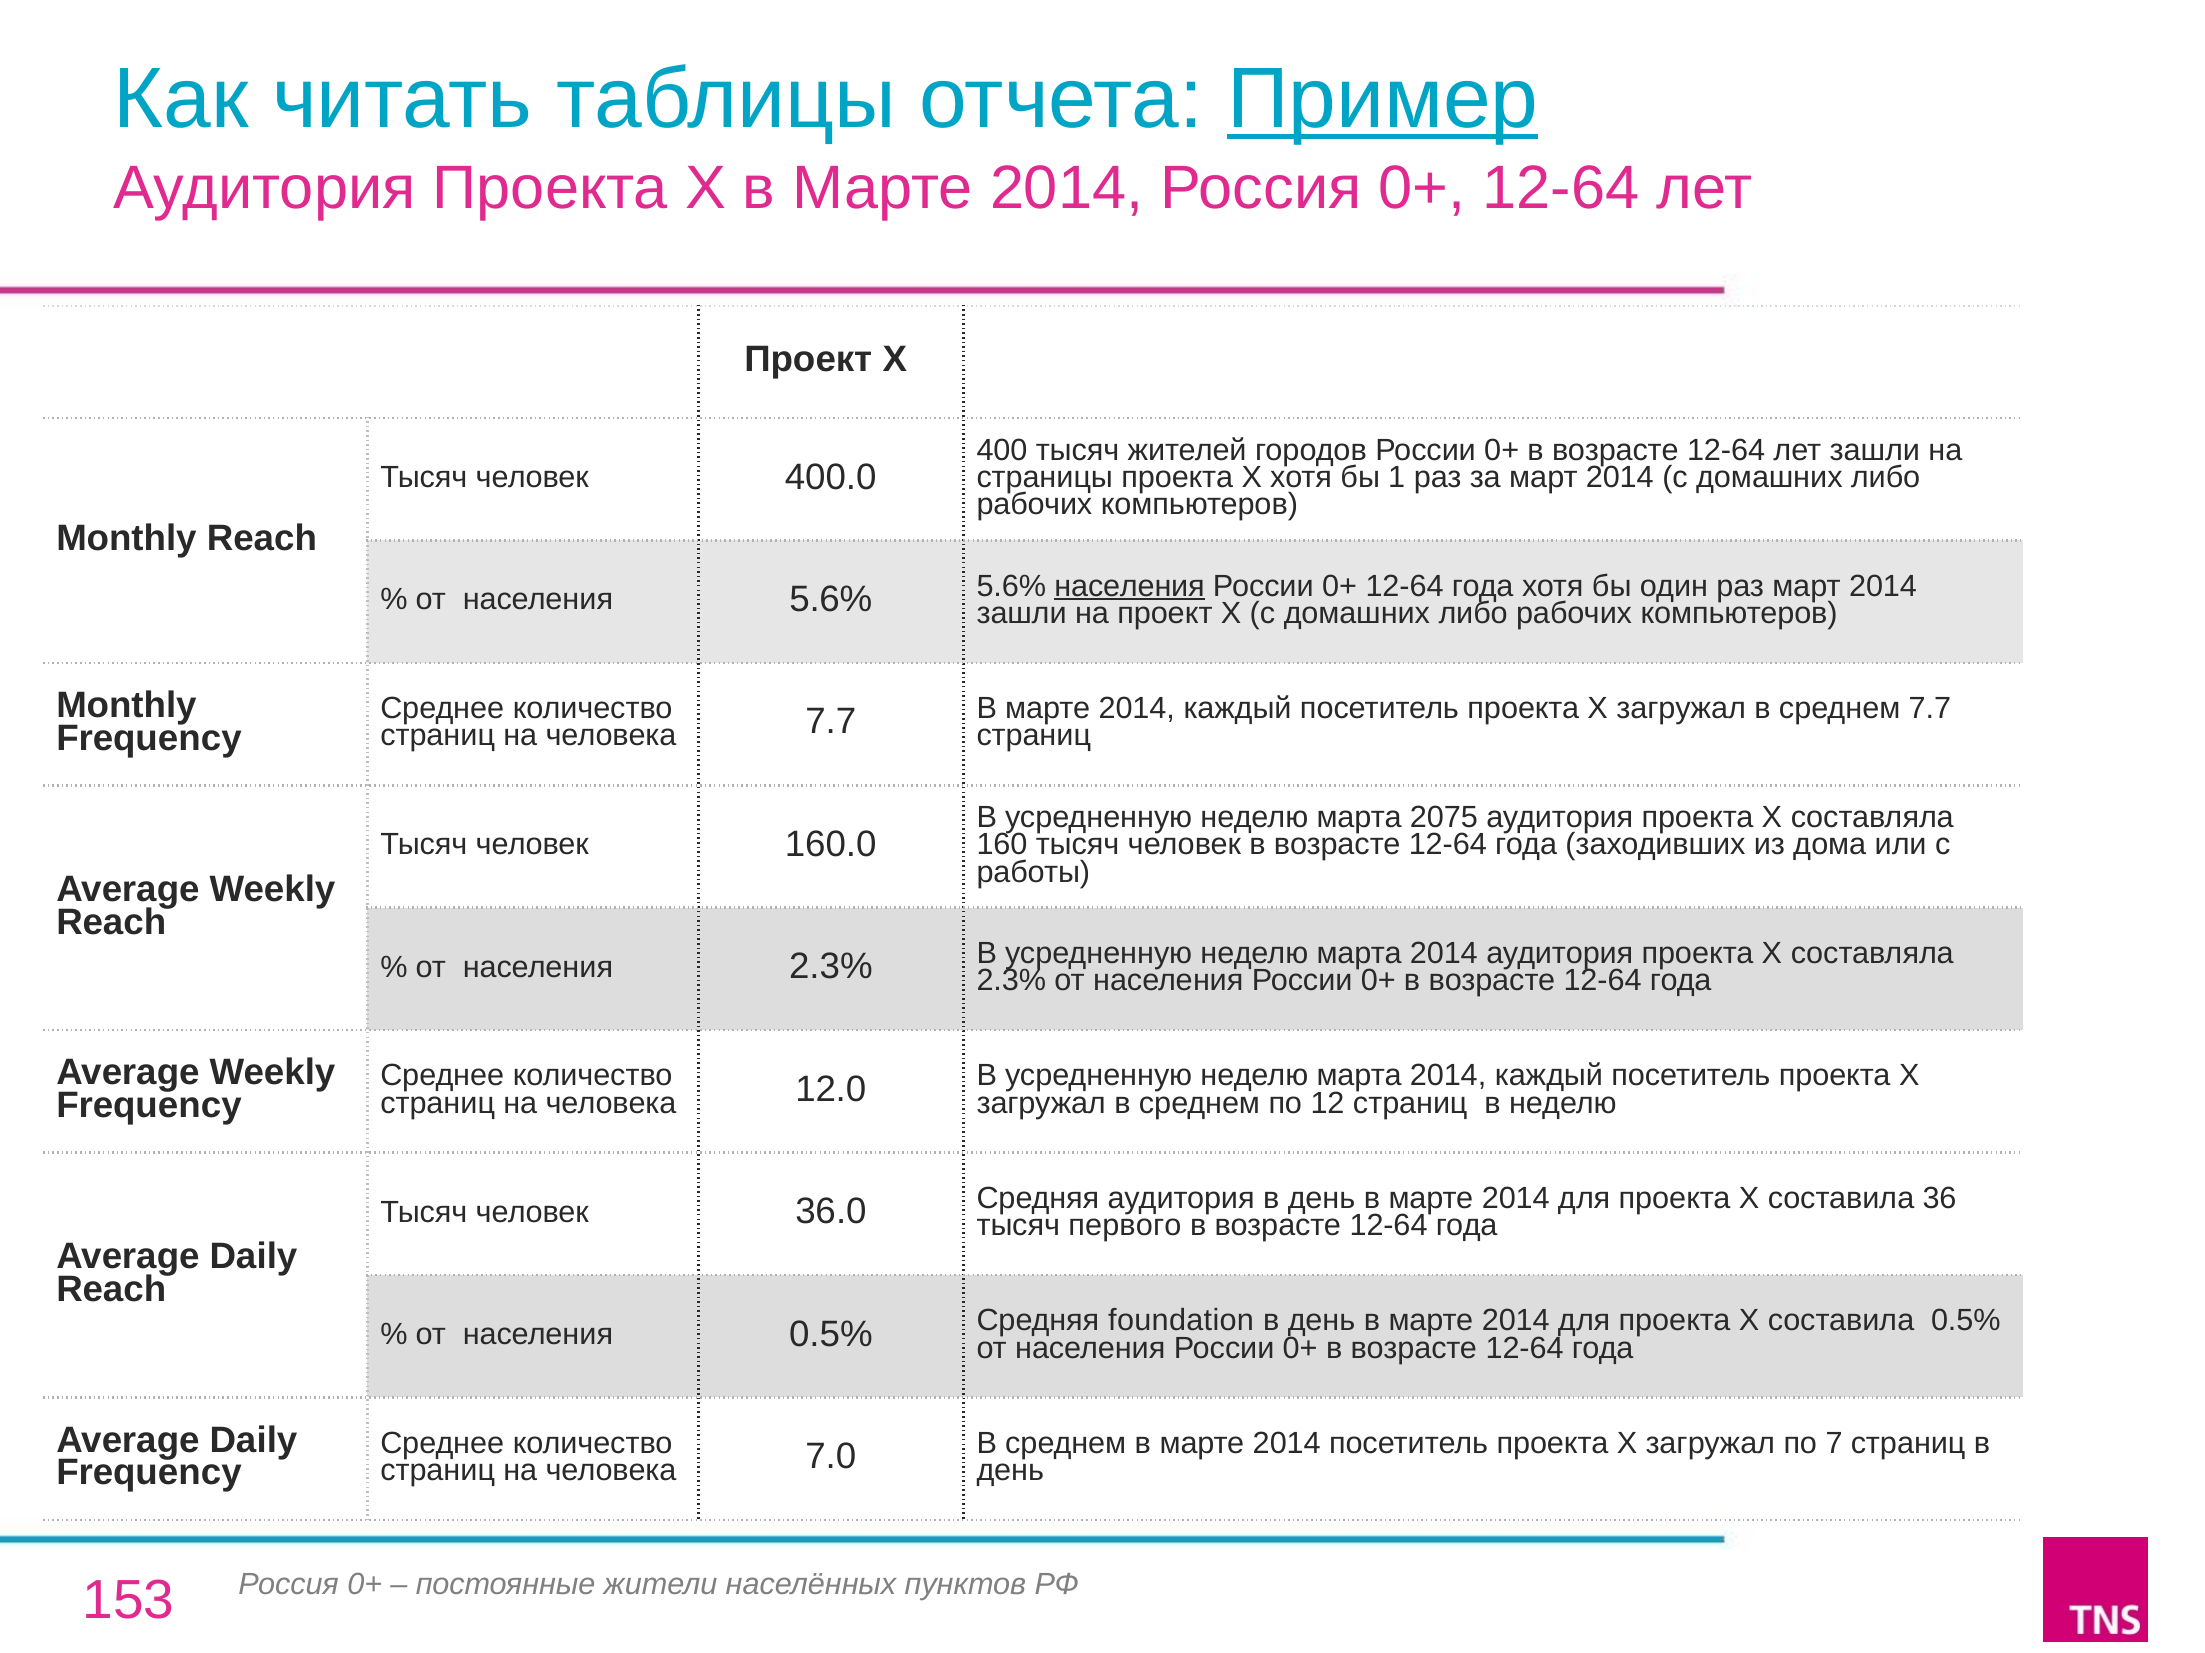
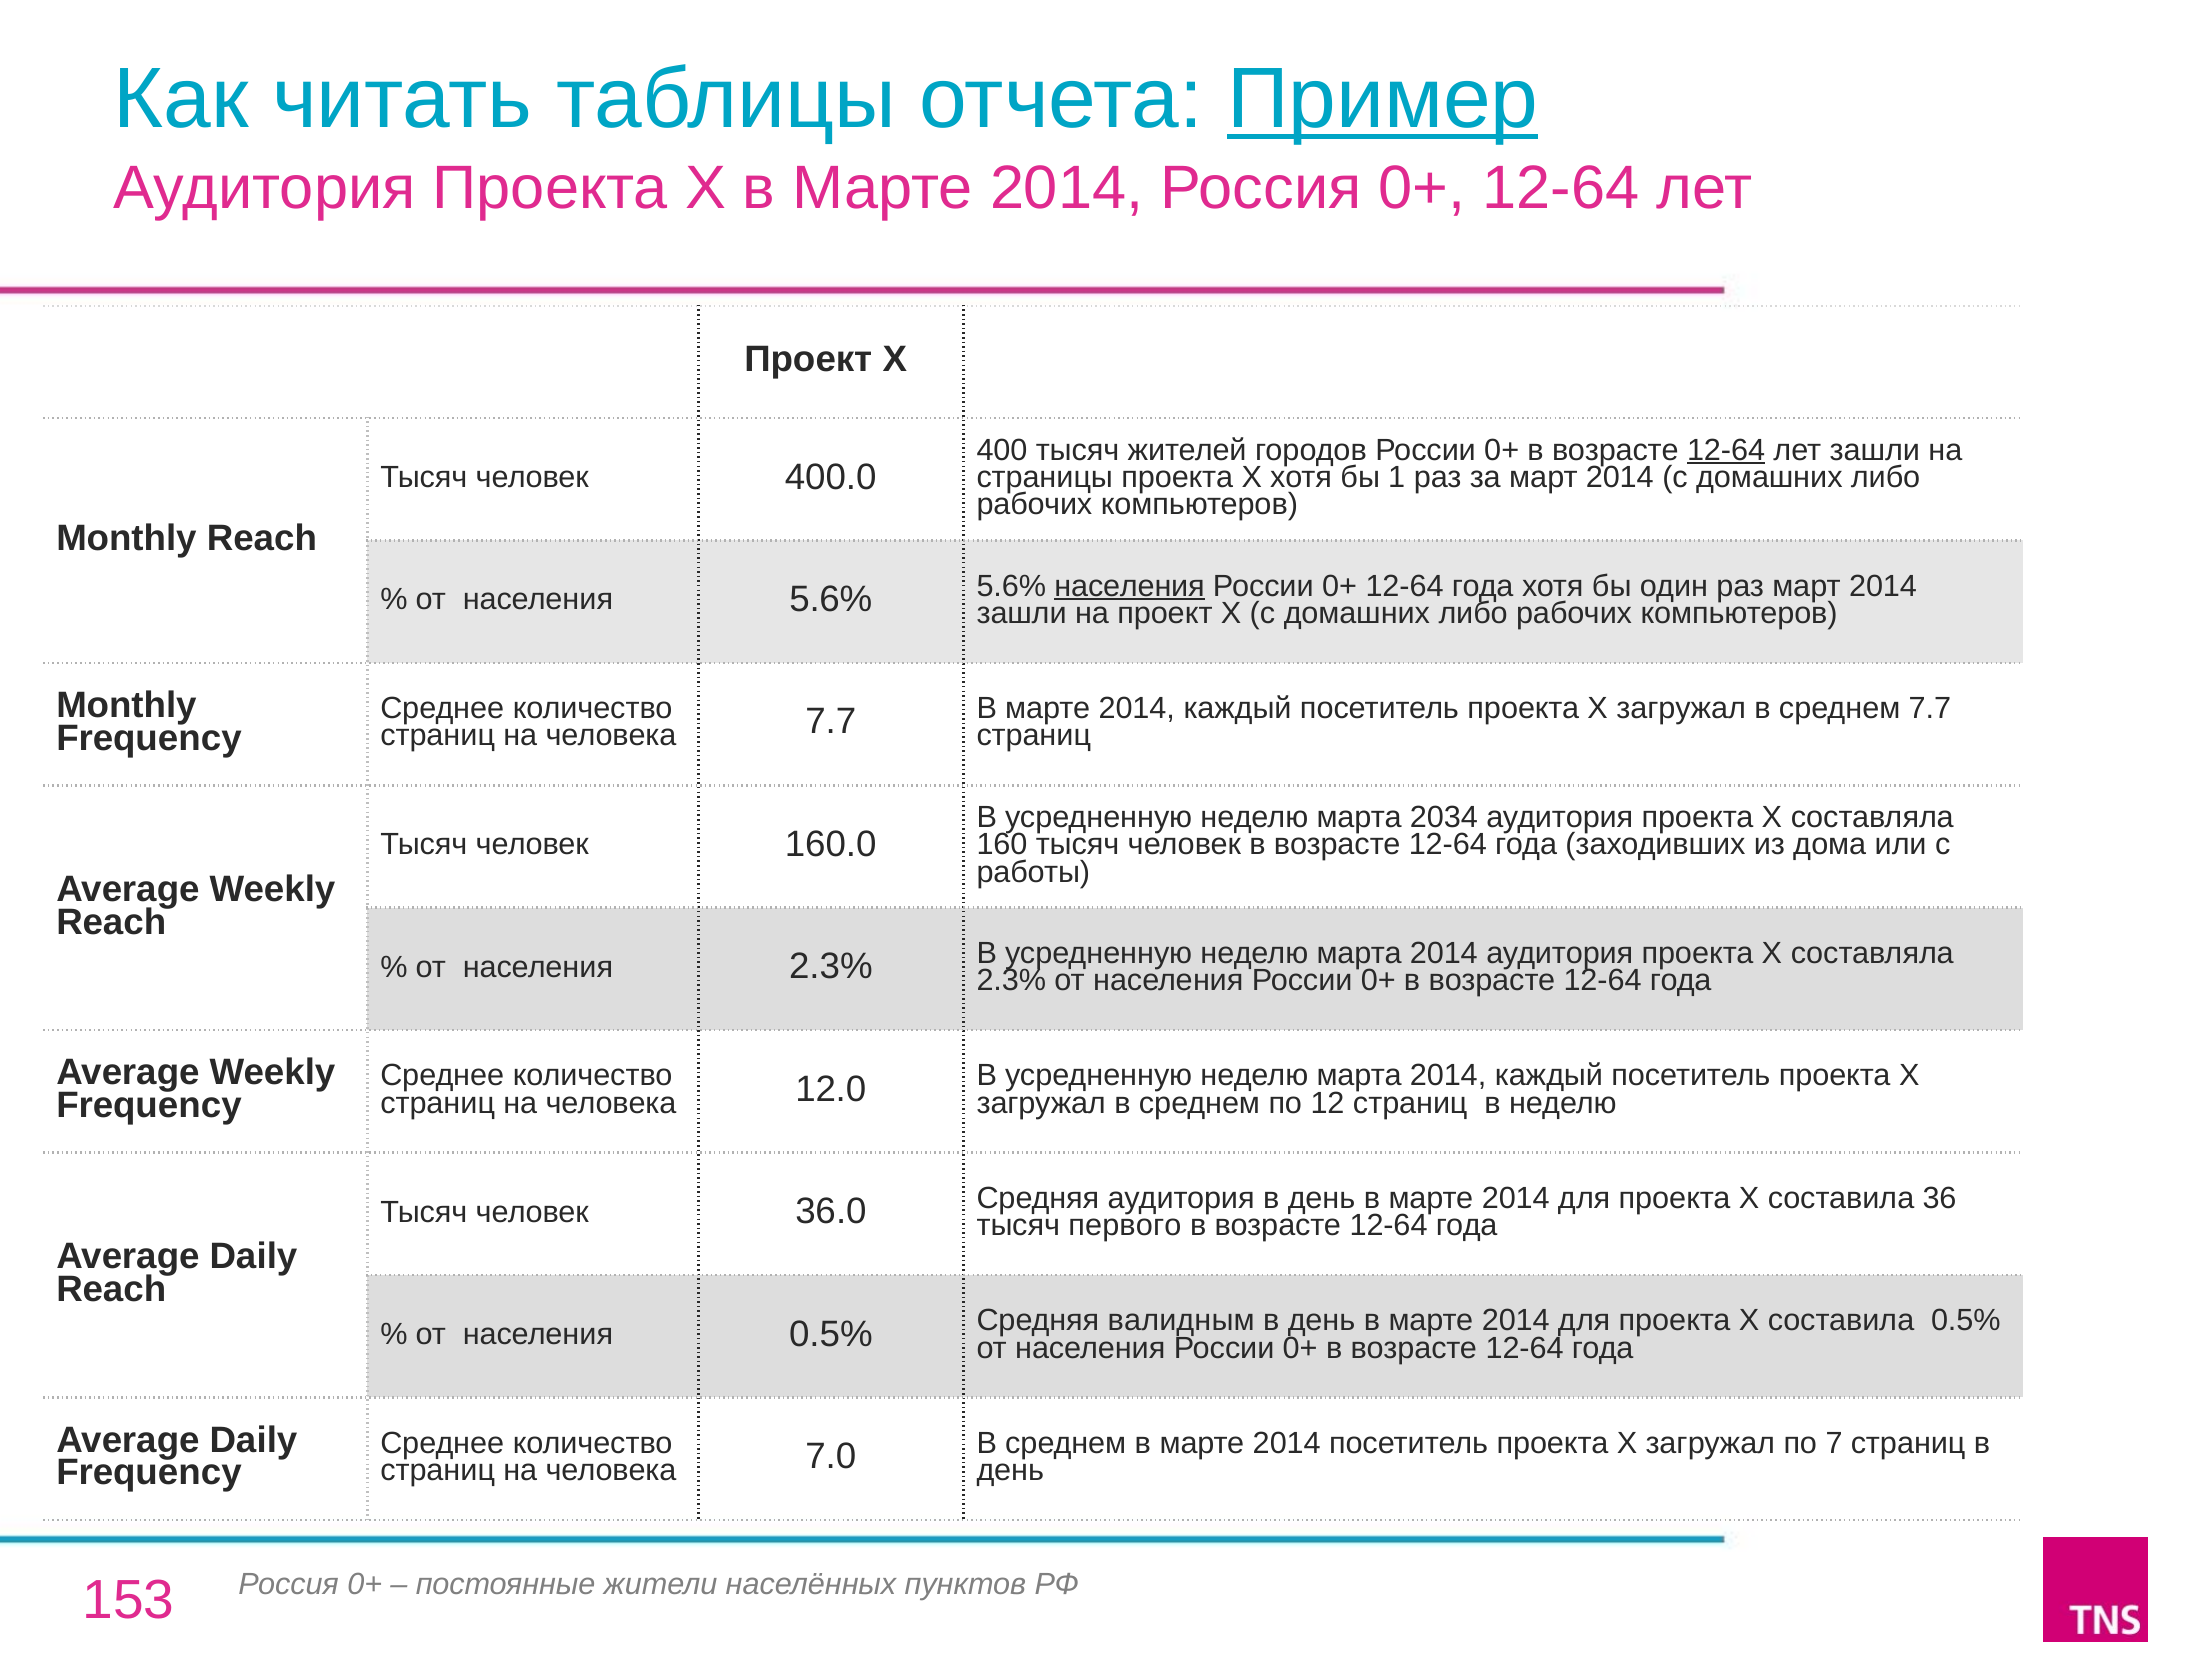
12-64 at (1726, 450) underline: none -> present
2075: 2075 -> 2034
foundation: foundation -> валидным
